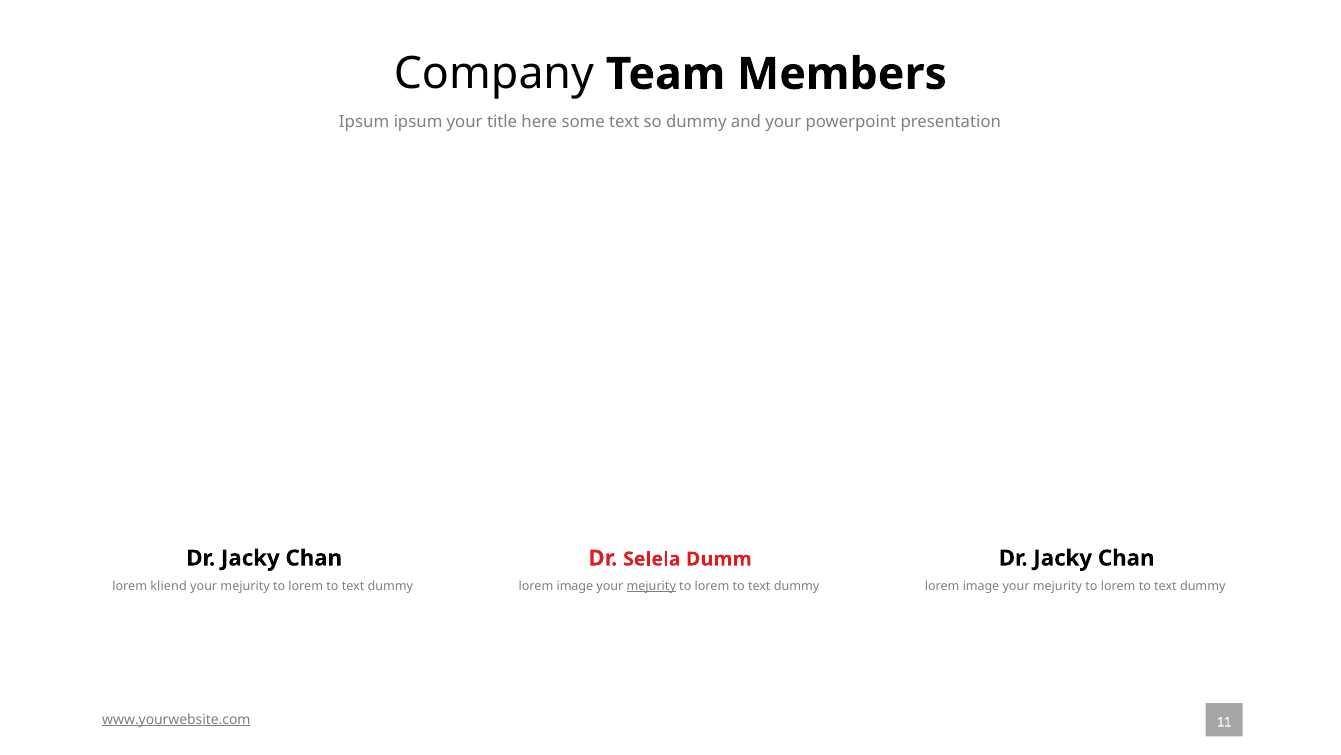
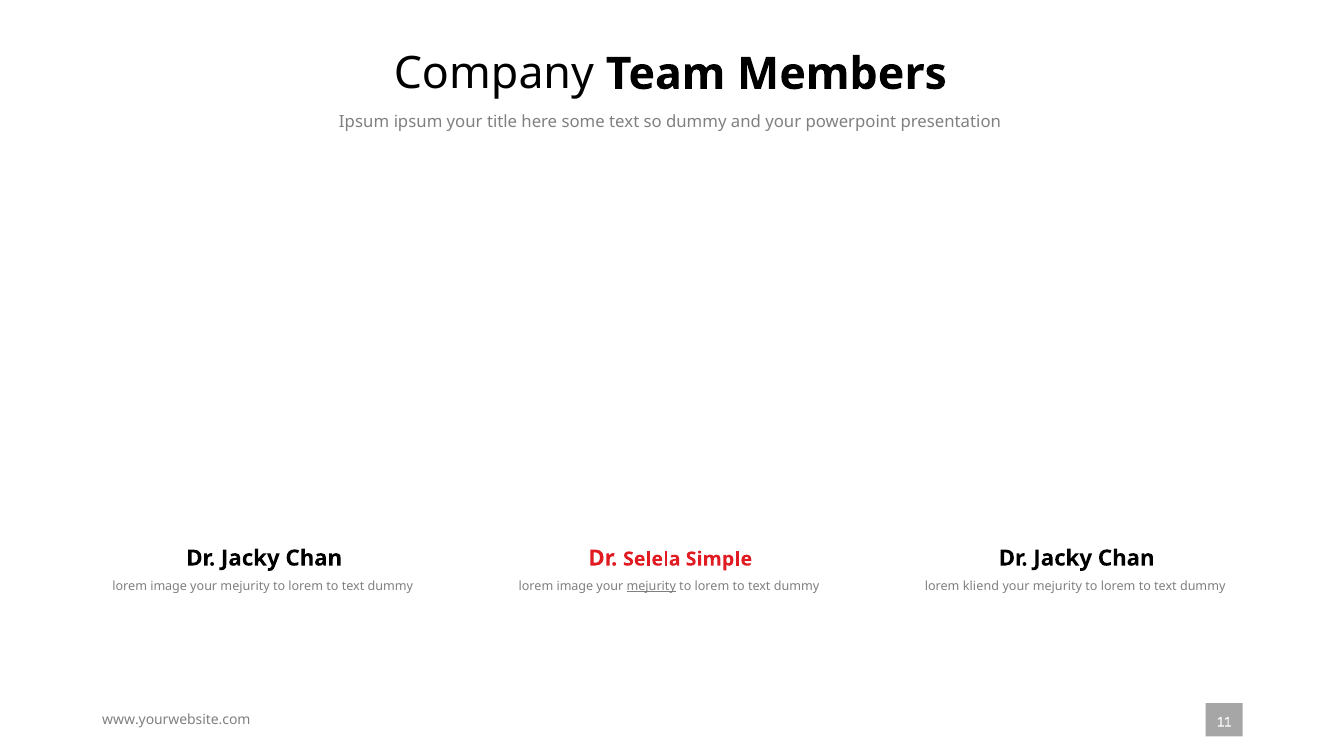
Dumm: Dumm -> Simple
kliend at (169, 586): kliend -> image
image at (981, 586): image -> kliend
www.yourwebsite.com underline: present -> none
